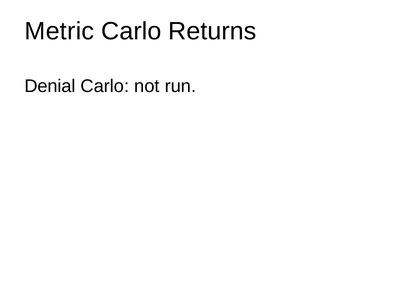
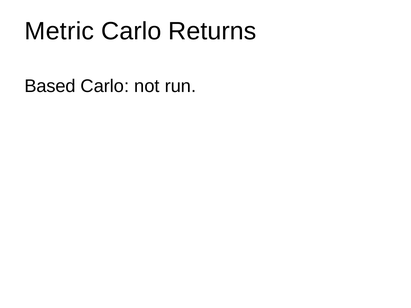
Denial: Denial -> Based
